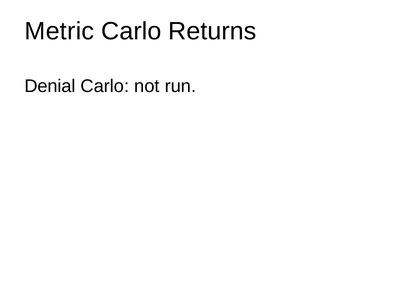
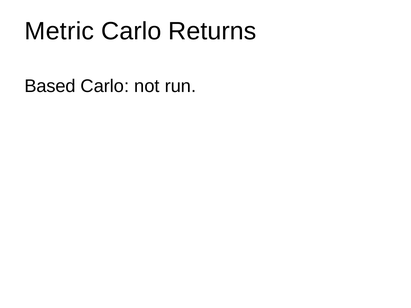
Denial: Denial -> Based
